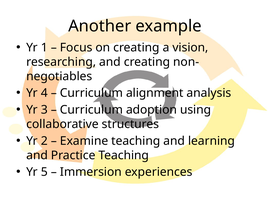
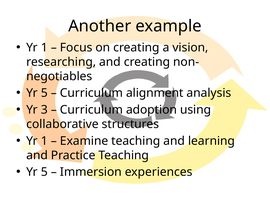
4 at (44, 93): 4 -> 5
2 at (44, 141): 2 -> 1
